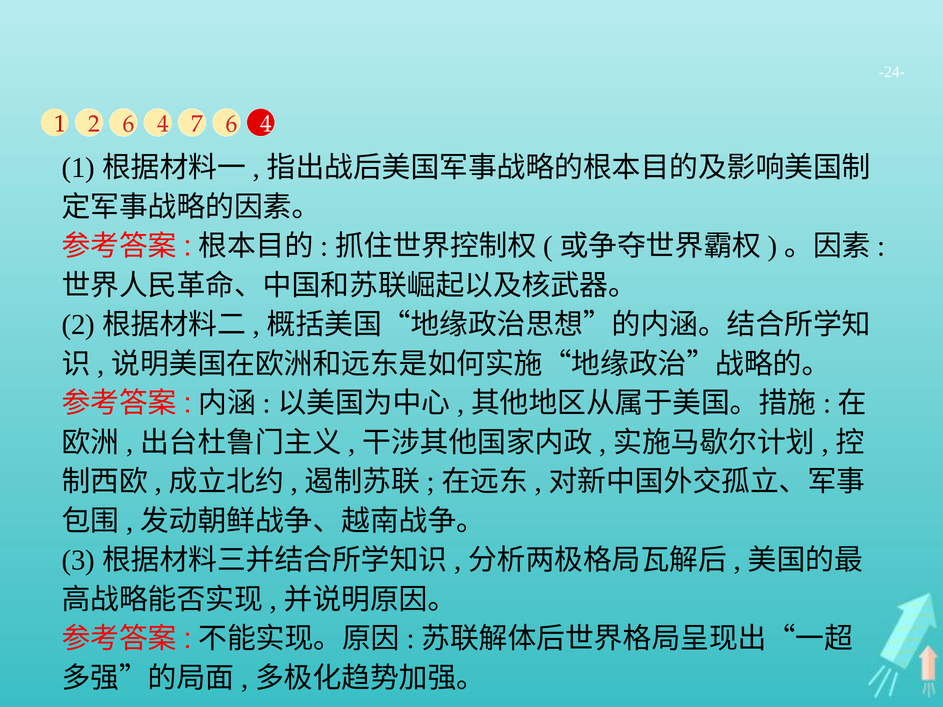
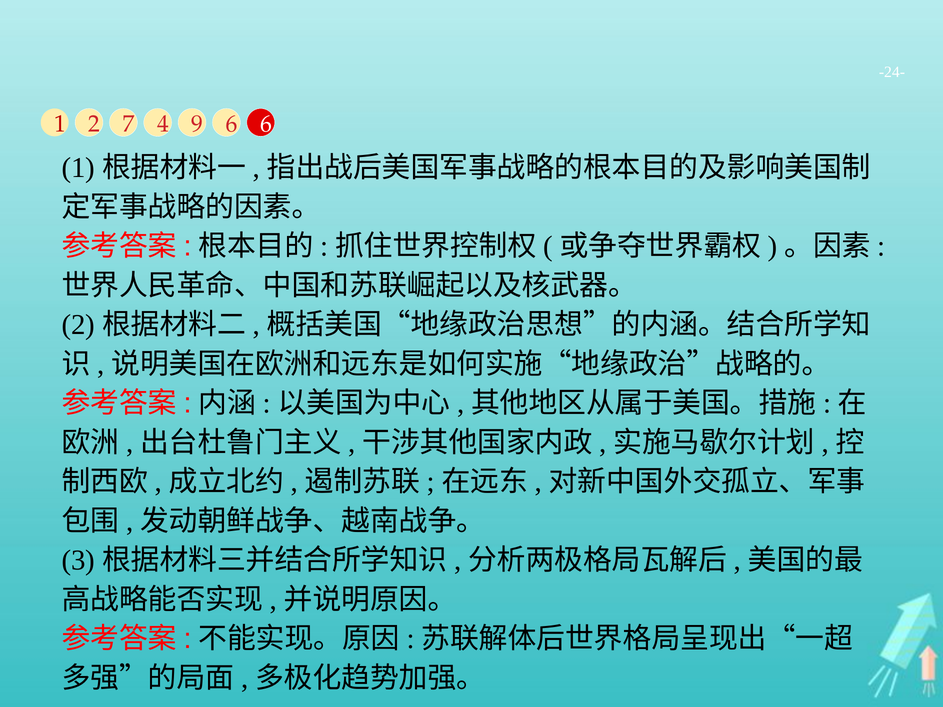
2 6: 6 -> 7
7: 7 -> 9
4 at (266, 124): 4 -> 6
